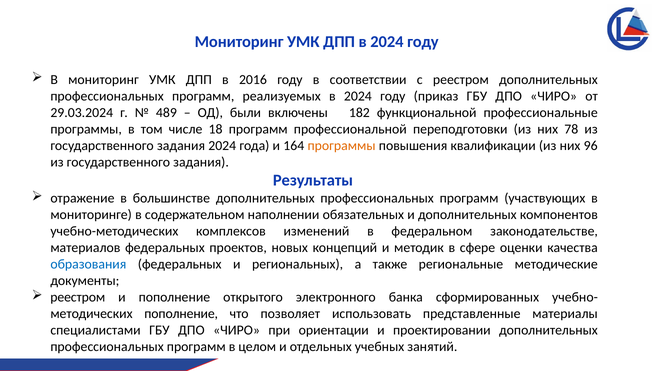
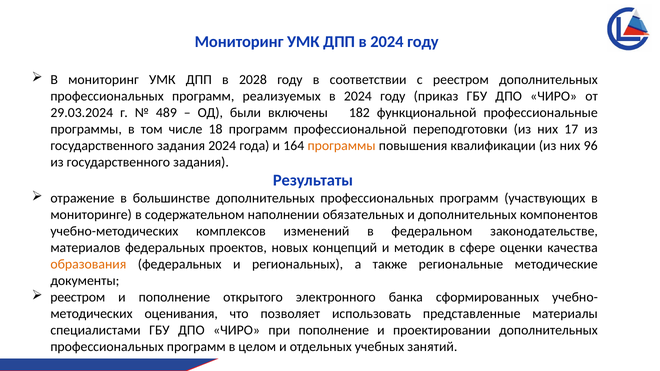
2016: 2016 -> 2028
78: 78 -> 17
образования colour: blue -> orange
пополнение at (181, 314): пополнение -> оценивания
при ориентации: ориентации -> пополнение
